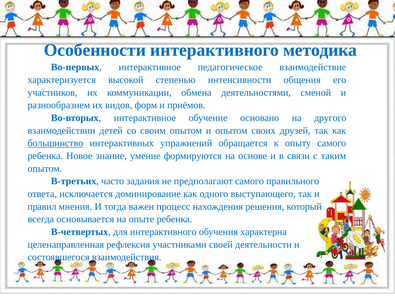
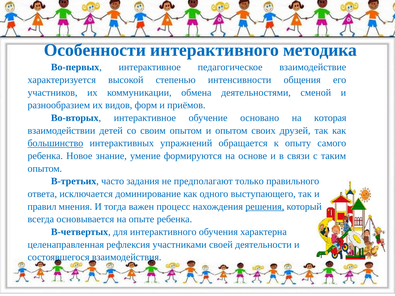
другого: другого -> которая
предполагают самого: самого -> только
решения underline: none -> present
